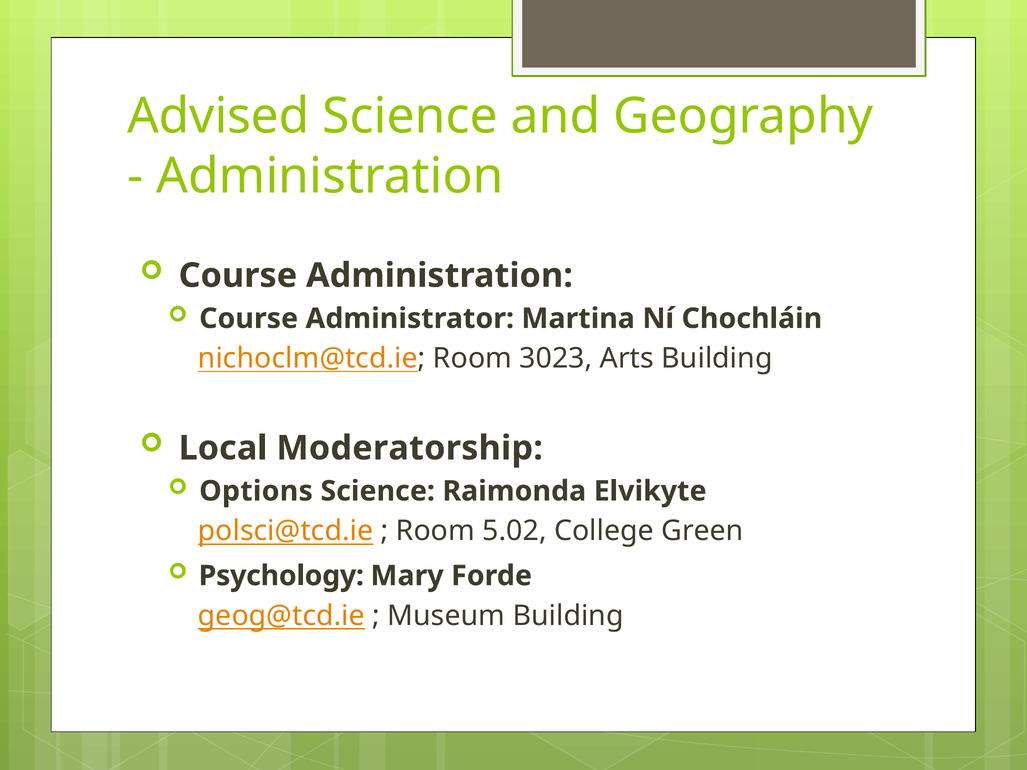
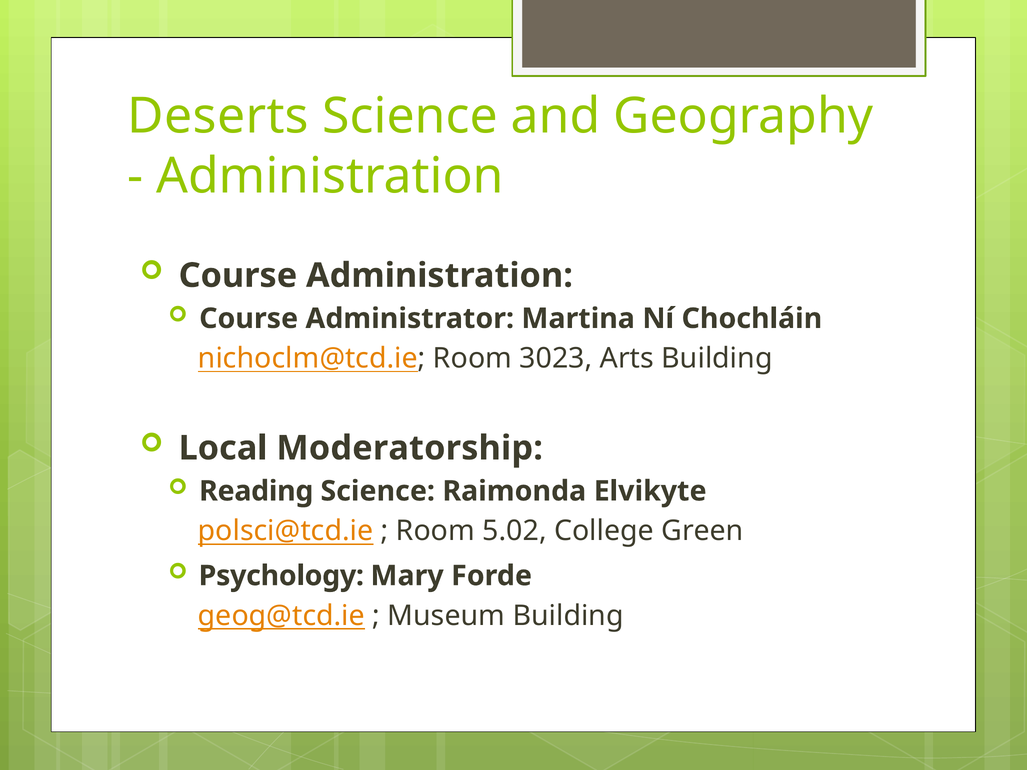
Advised: Advised -> Deserts
Options: Options -> Reading
